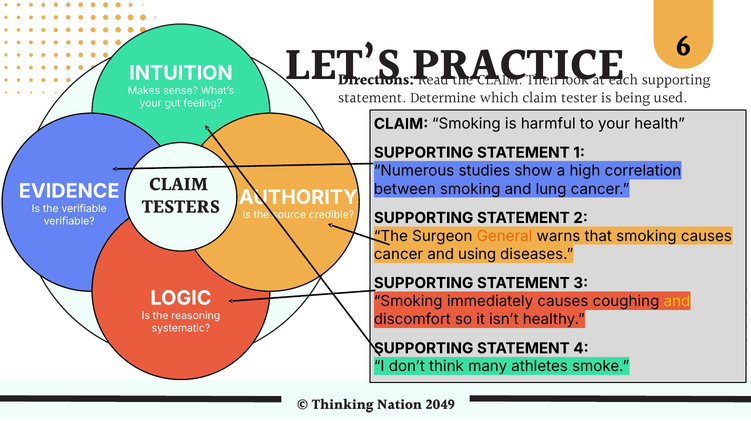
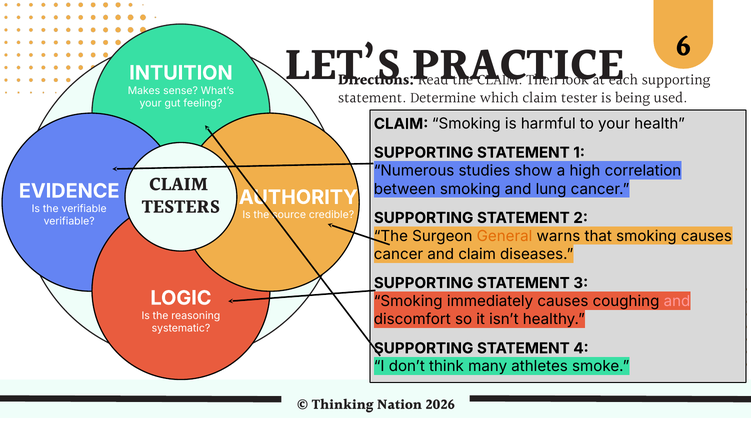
and using: using -> claim
and at (677, 301) colour: yellow -> pink
2049: 2049 -> 2026
